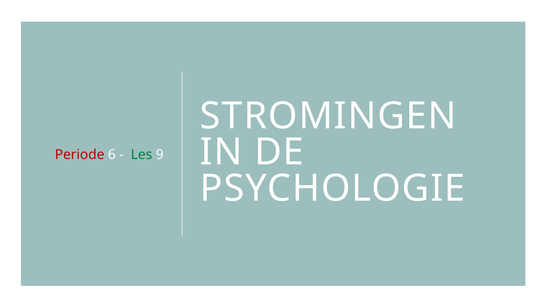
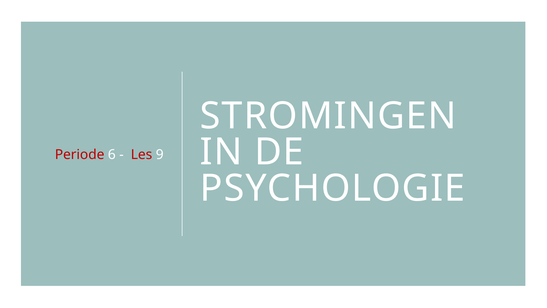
Les colour: green -> red
